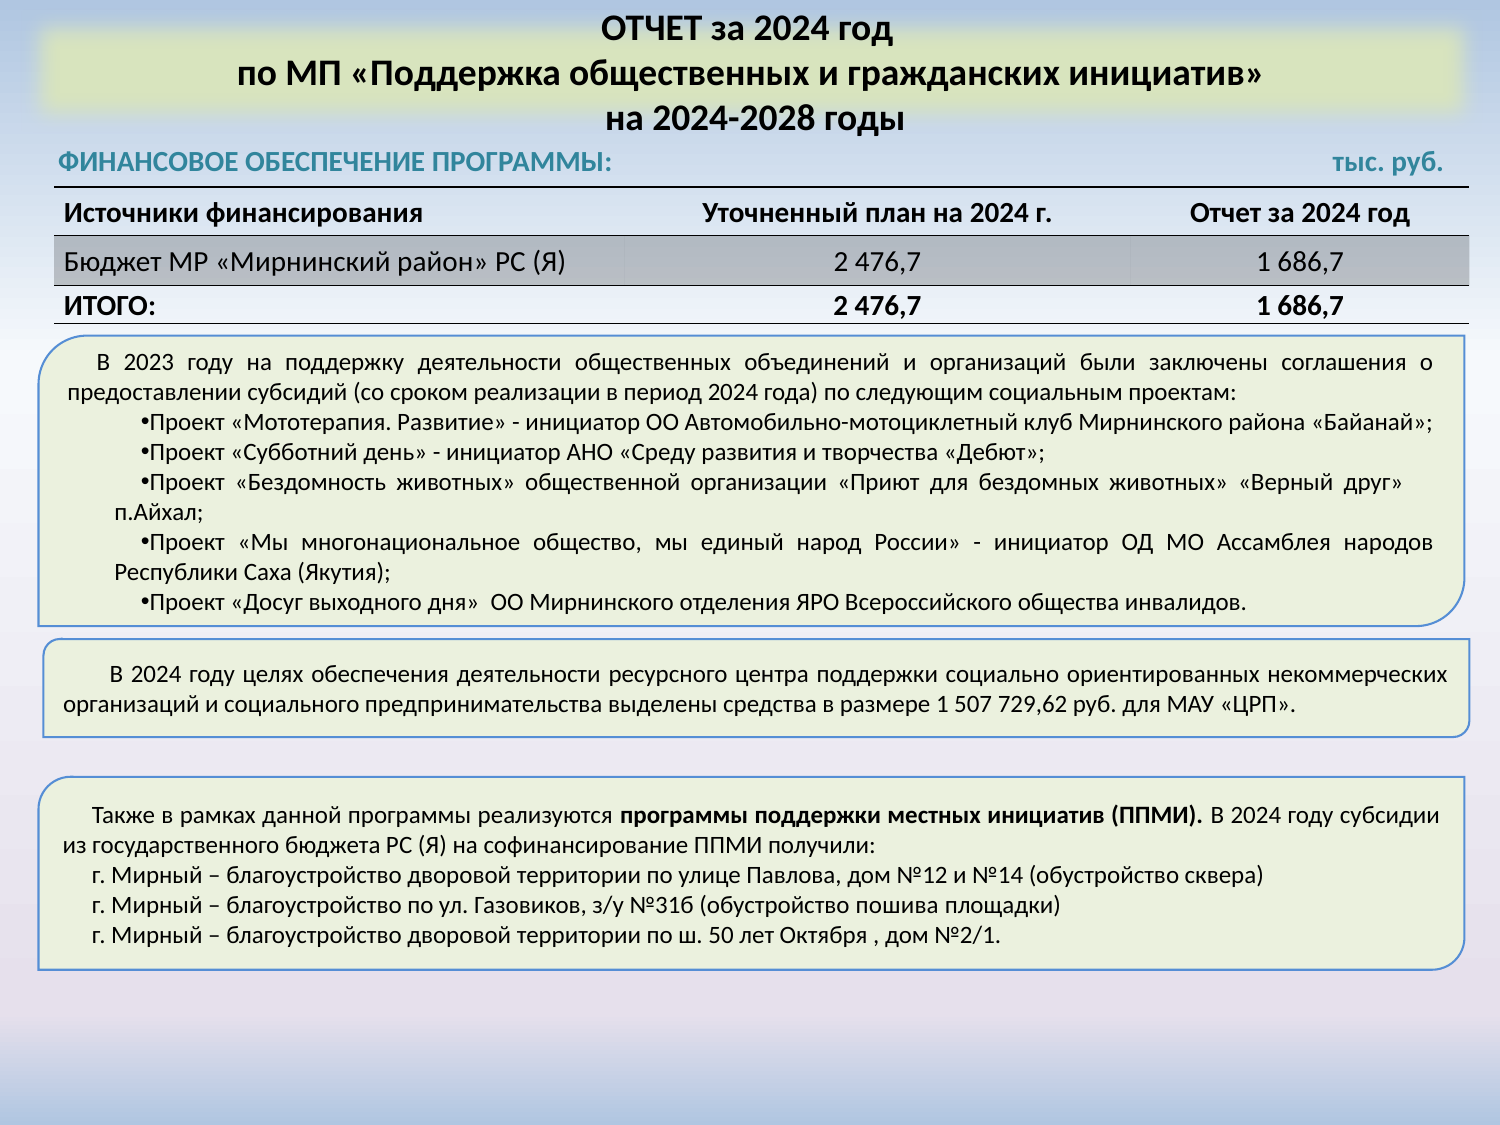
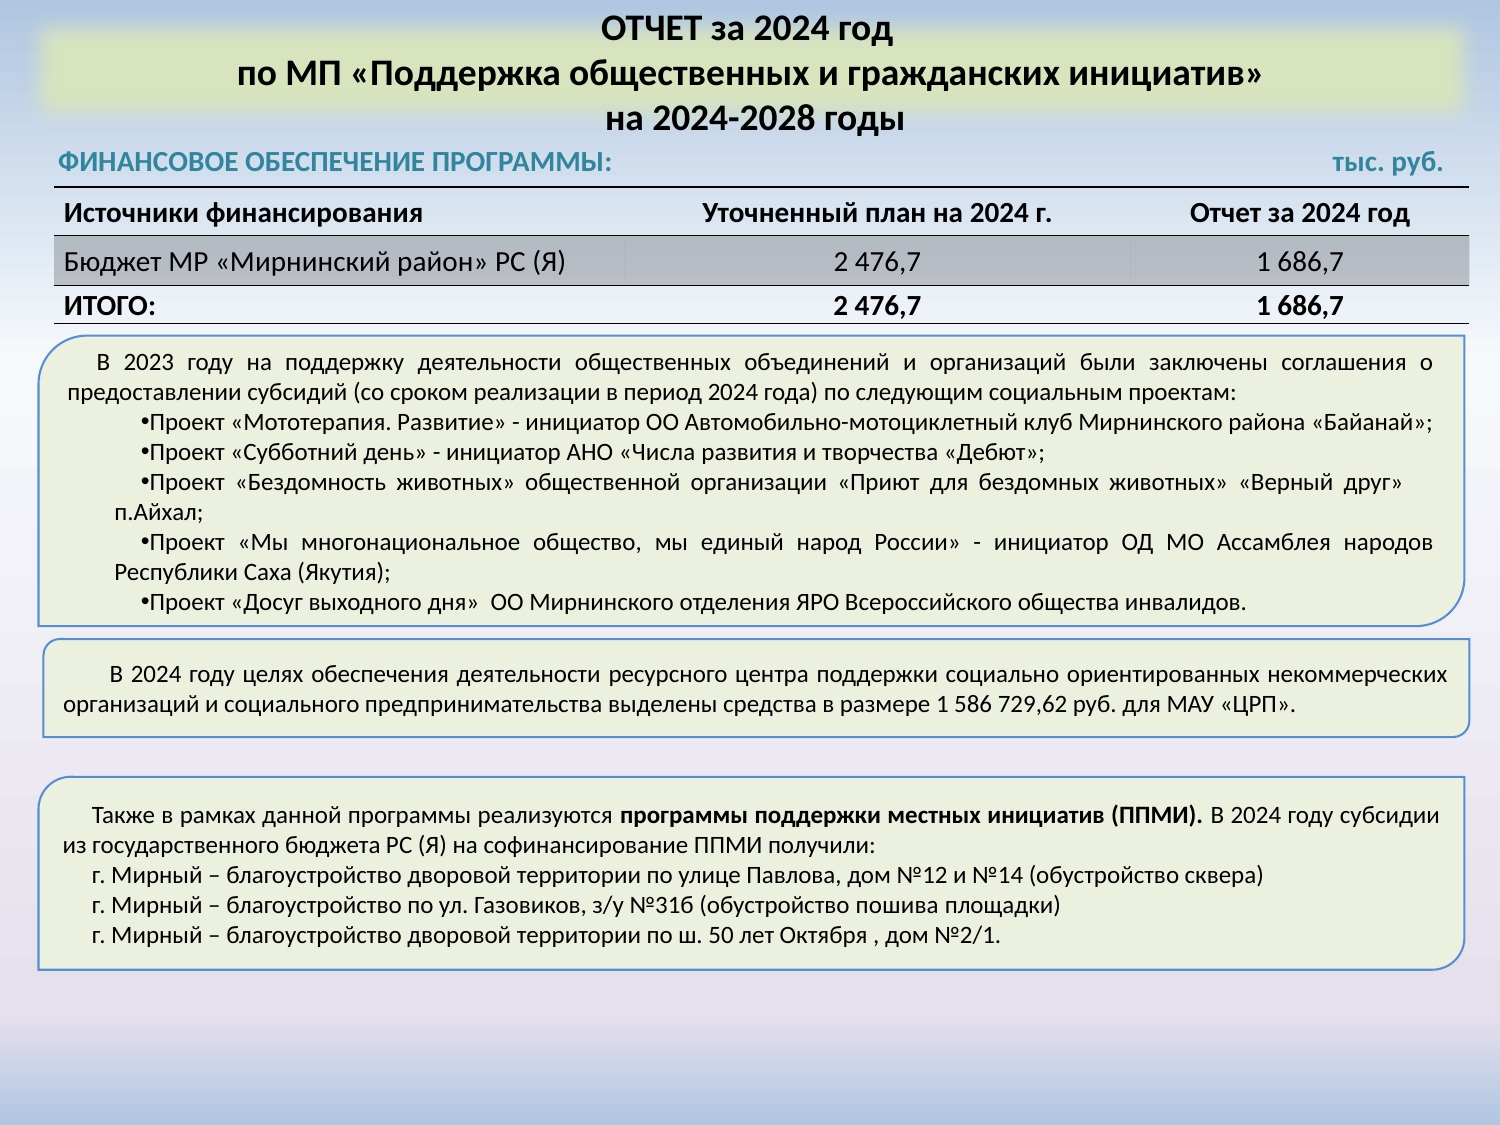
Среду: Среду -> Числа
507: 507 -> 586
